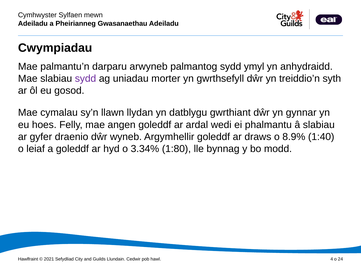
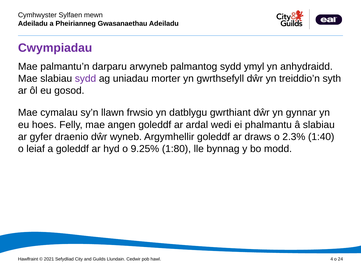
Cwympiadau colour: black -> purple
llydan: llydan -> frwsio
8.9%: 8.9% -> 2.3%
3.34%: 3.34% -> 9.25%
